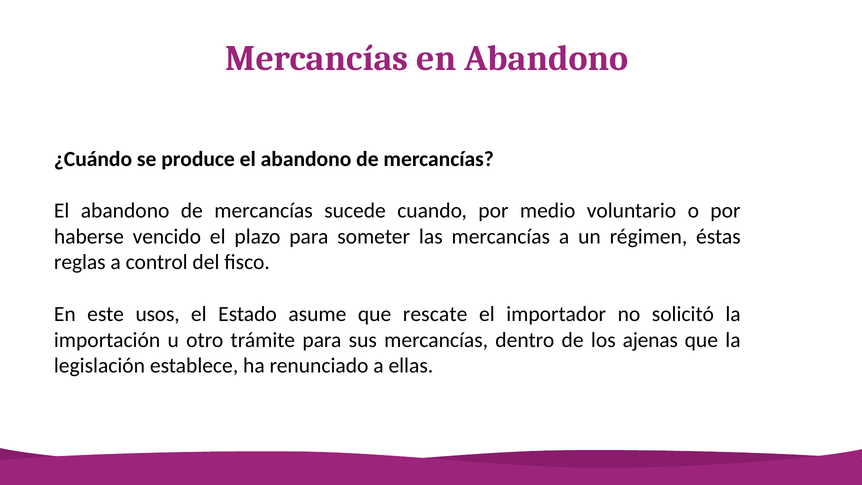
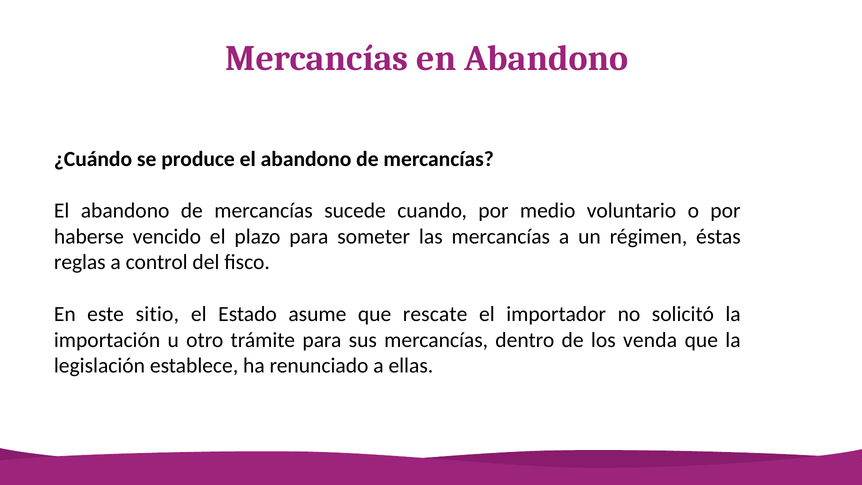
usos: usos -> sitio
ajenas: ajenas -> venda
